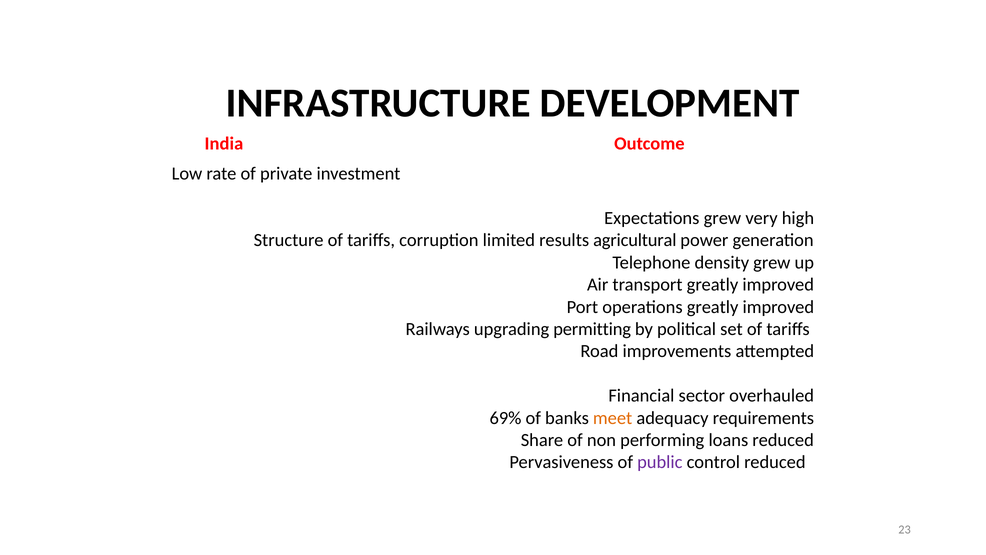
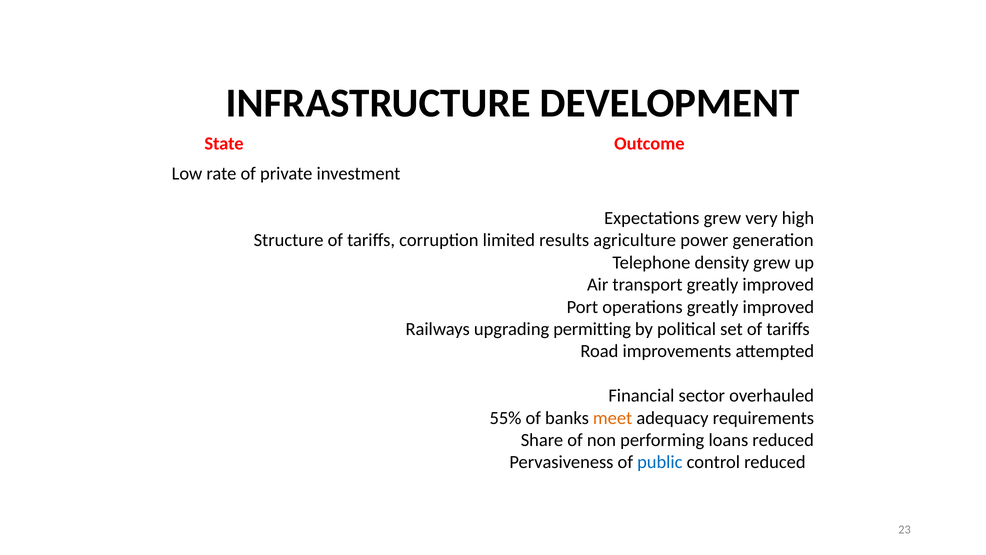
India: India -> State
agricultural: agricultural -> agriculture
69%: 69% -> 55%
public colour: purple -> blue
